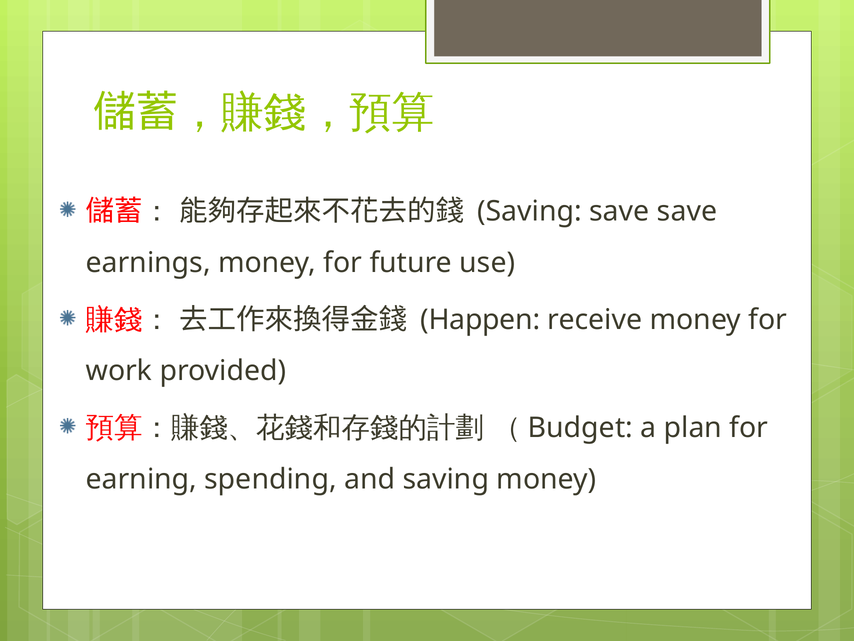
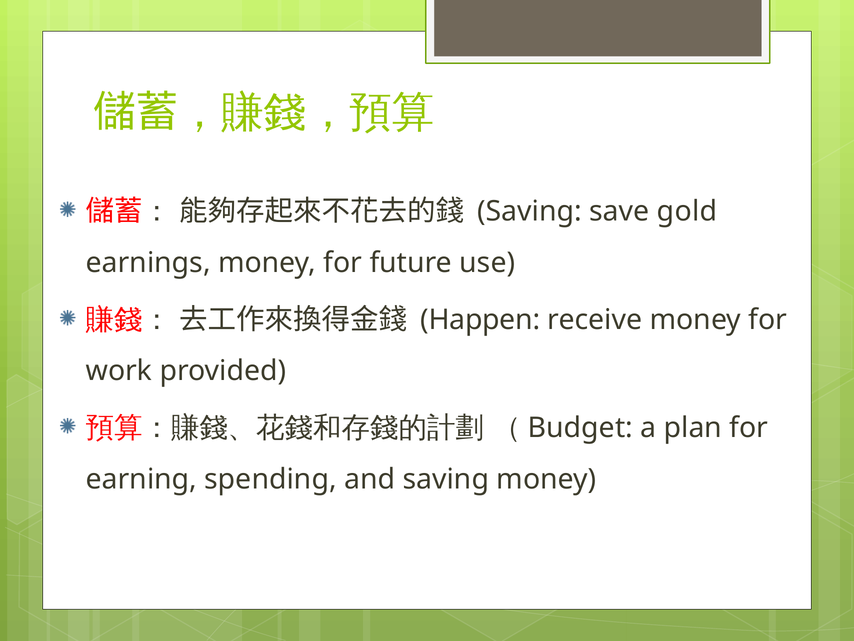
save save: save -> gold
